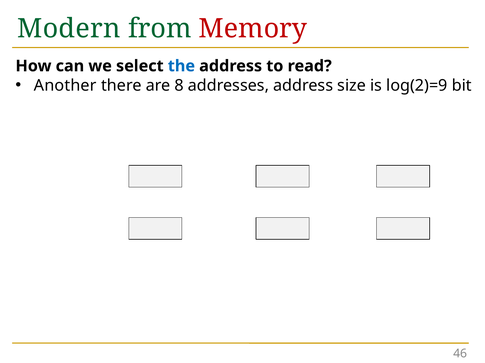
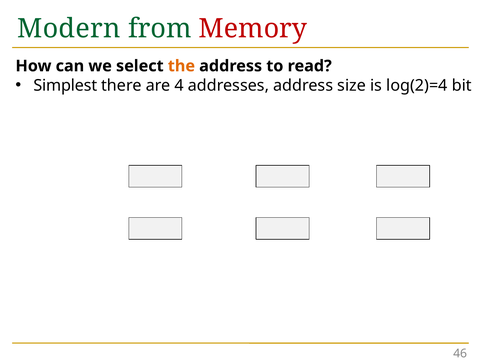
the colour: blue -> orange
Another: Another -> Simplest
8: 8 -> 4
log(2)=9: log(2)=9 -> log(2)=4
